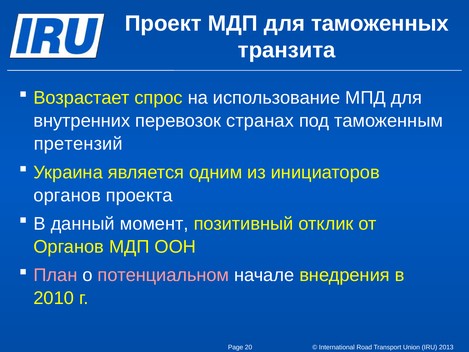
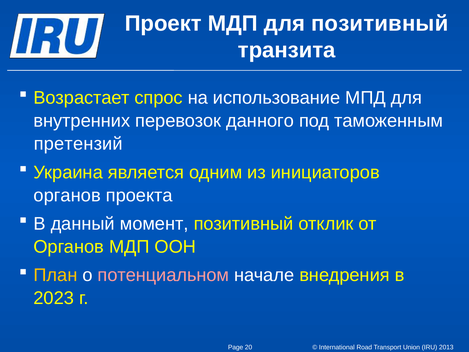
для таможенных: таможенных -> позитивный
странах: странах -> данного
План colour: pink -> yellow
2010: 2010 -> 2023
